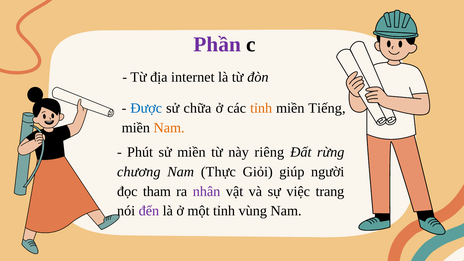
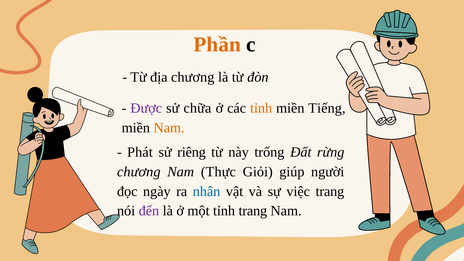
Phần colour: purple -> orange
địa internet: internet -> chương
Được colour: blue -> purple
Phút: Phút -> Phát
sử miền: miền -> riêng
riêng: riêng -> trống
tham: tham -> ngày
nhân colour: purple -> blue
tỉnh vùng: vùng -> trang
